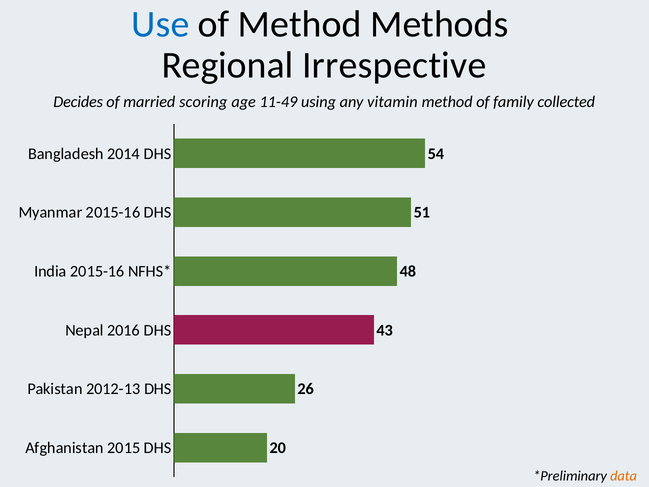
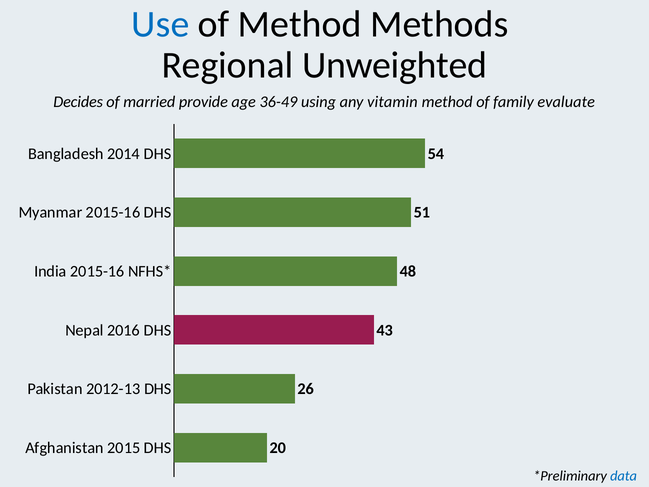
Irrespective: Irrespective -> Unweighted
scoring: scoring -> provide
11-49: 11-49 -> 36-49
collected: collected -> evaluate
data colour: orange -> blue
